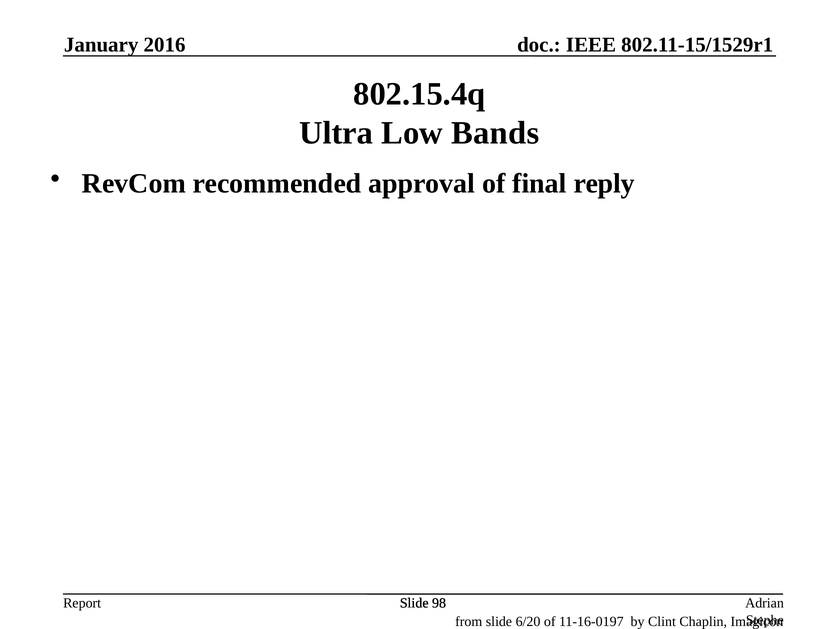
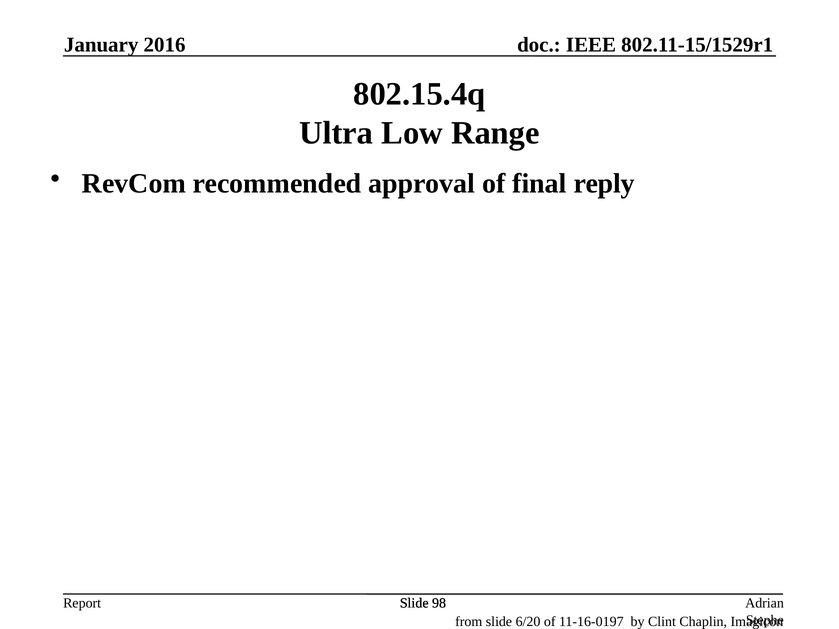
Bands: Bands -> Range
